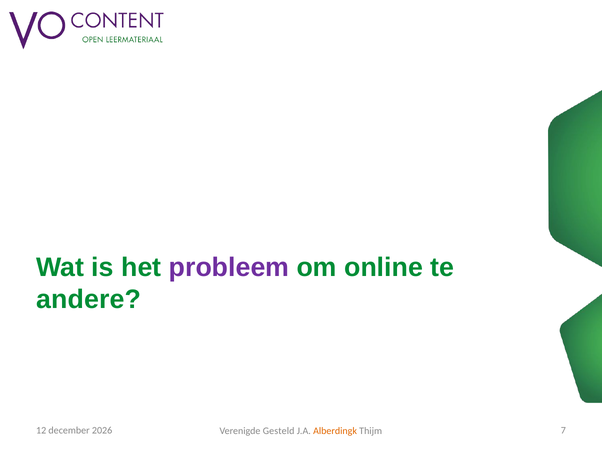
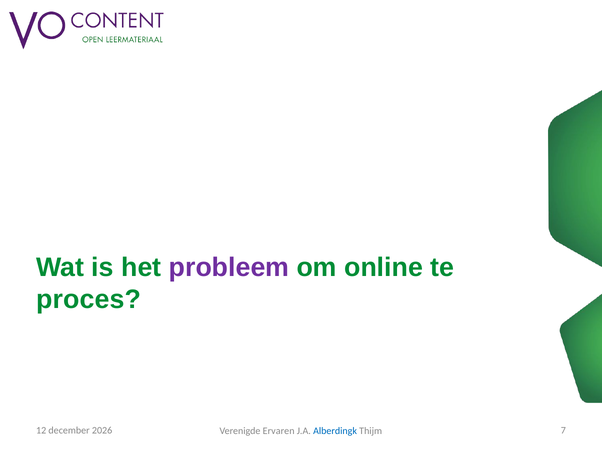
andere: andere -> proces
Gesteld: Gesteld -> Ervaren
Alberdingk colour: orange -> blue
